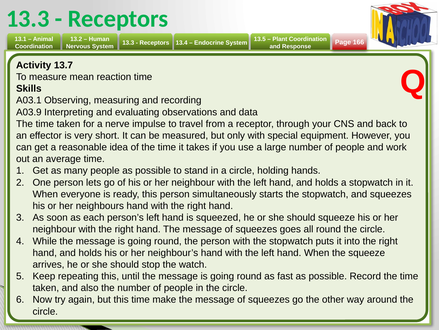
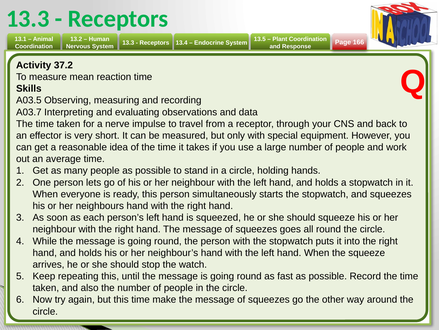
13.7: 13.7 -> 37.2
A03.1: A03.1 -> A03.5
A03.9: A03.9 -> A03.7
